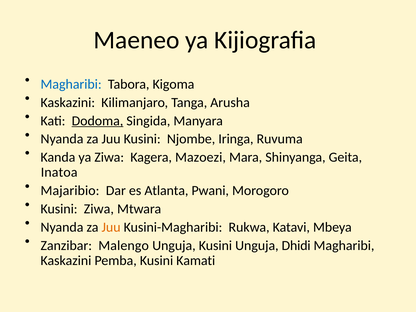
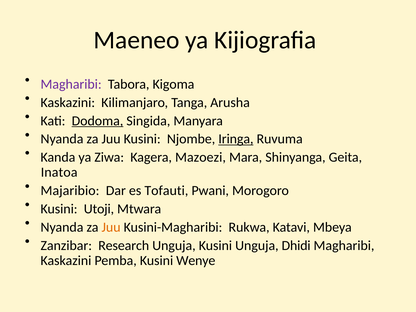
Magharibi at (71, 84) colour: blue -> purple
Iringa underline: none -> present
Atlanta: Atlanta -> Tofauti
Kusini Ziwa: Ziwa -> Utoji
Malengo: Malengo -> Research
Kamati: Kamati -> Wenye
